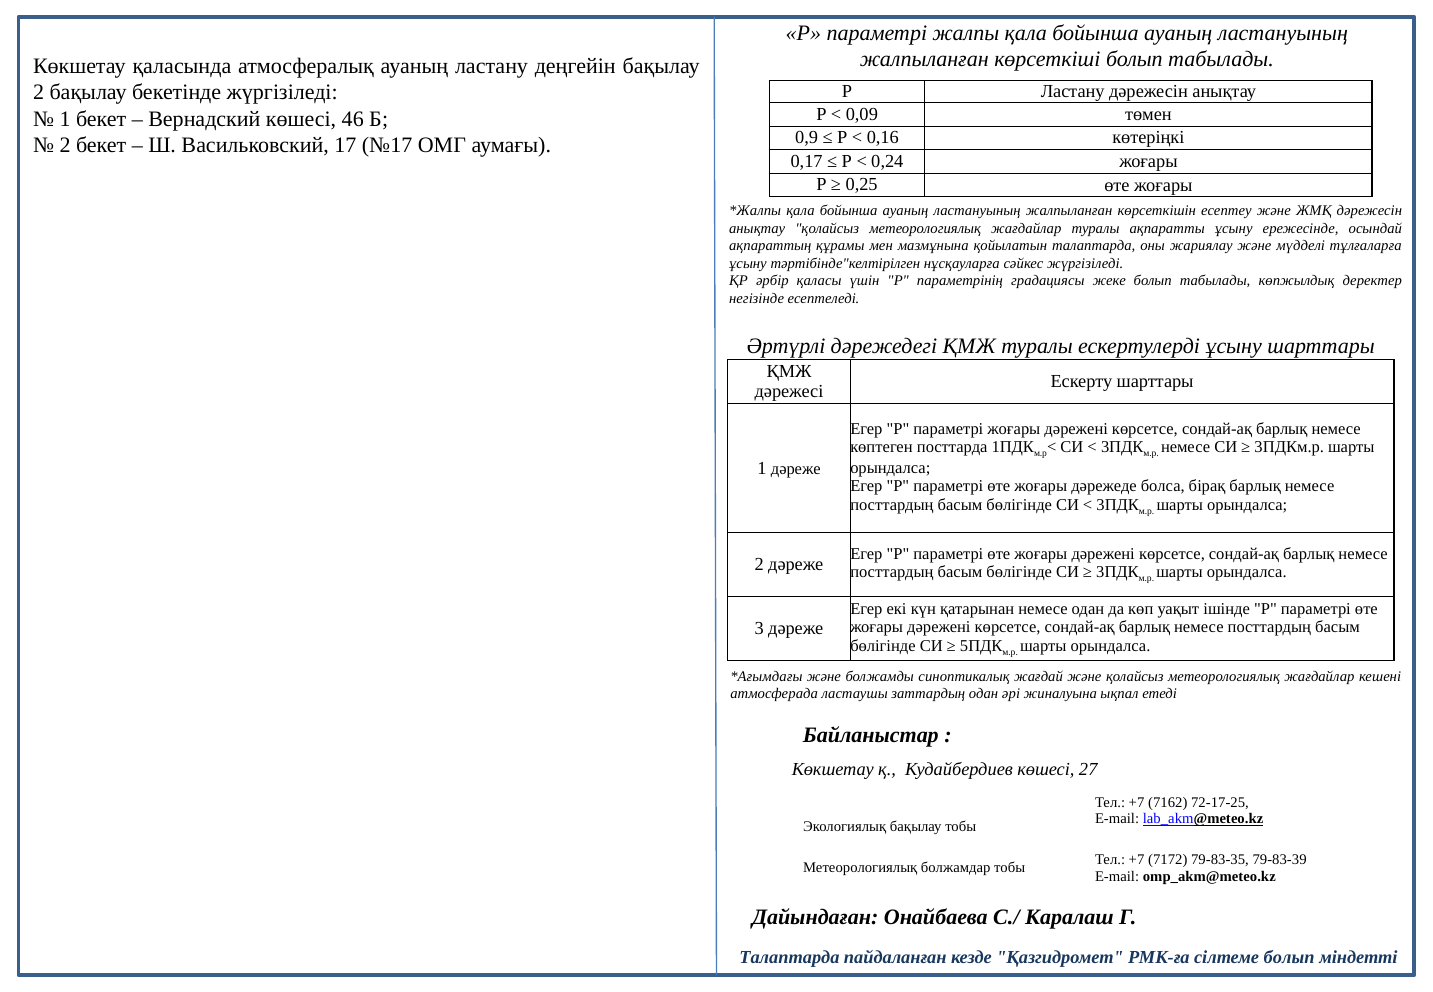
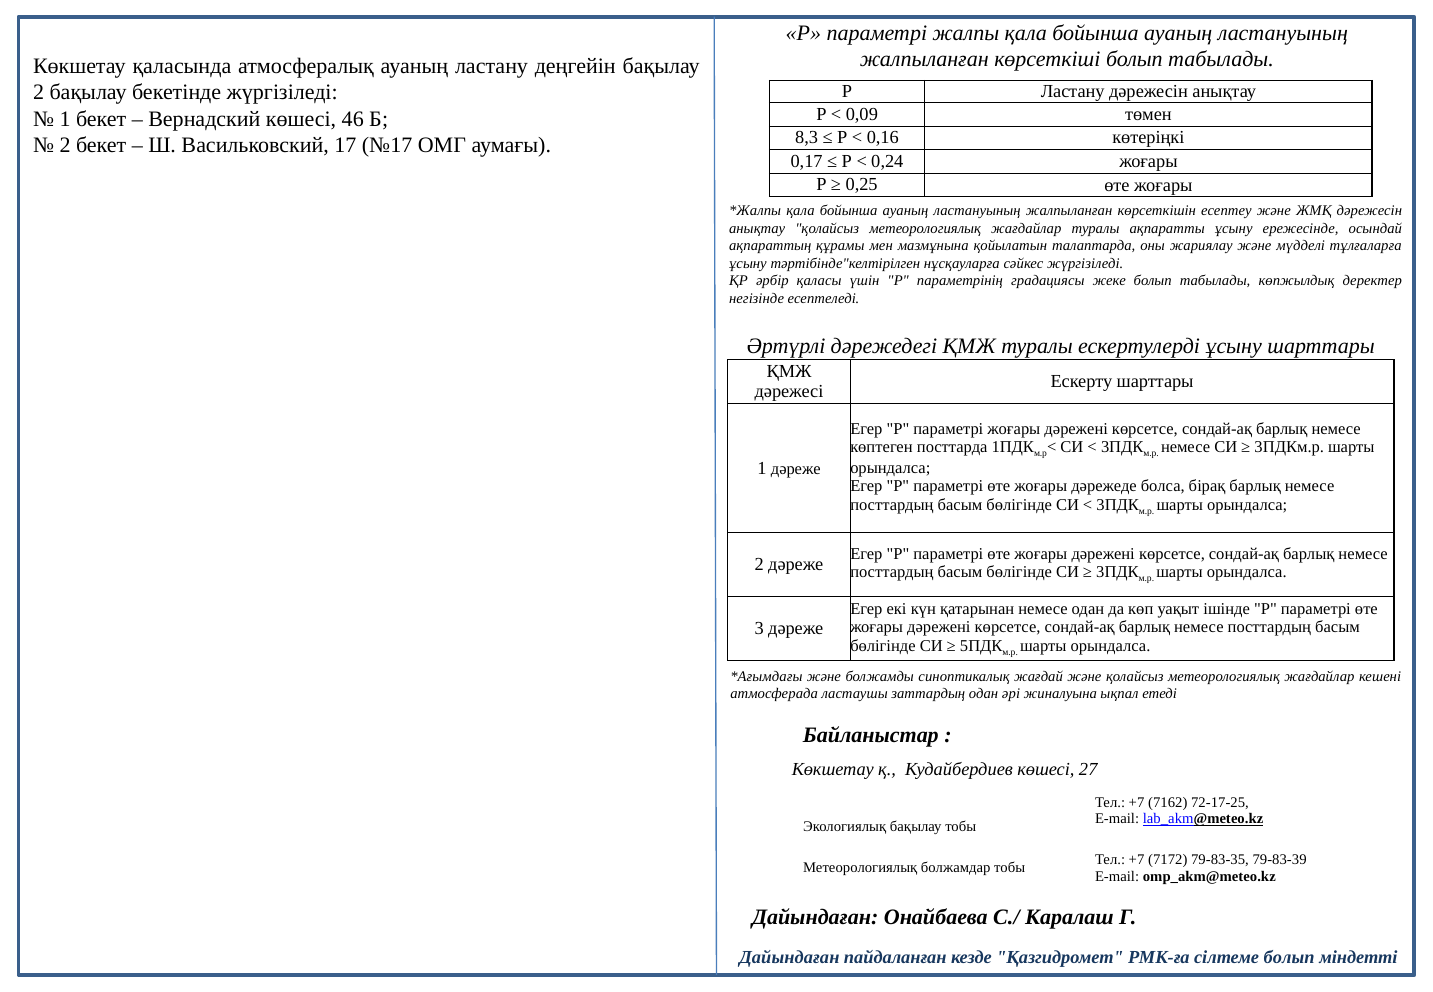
0,9: 0,9 -> 8,3
Талаптарда at (789, 957): Талаптарда -> Дайындаған
